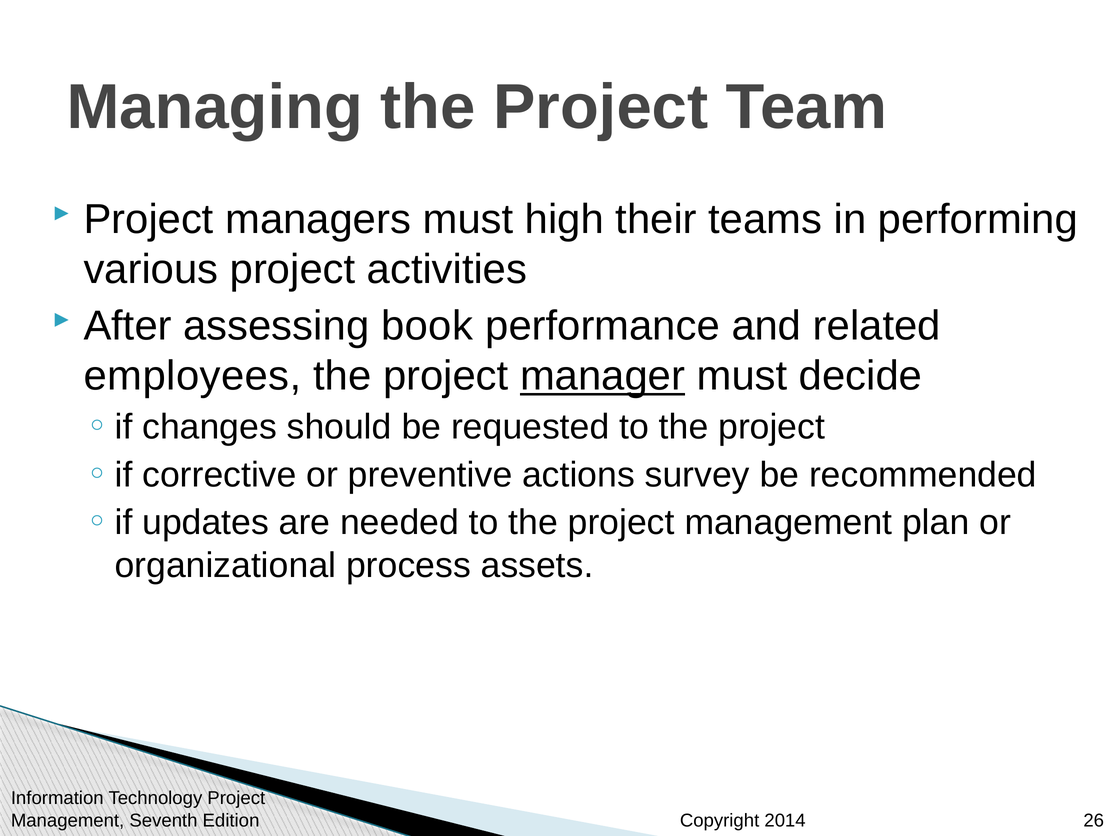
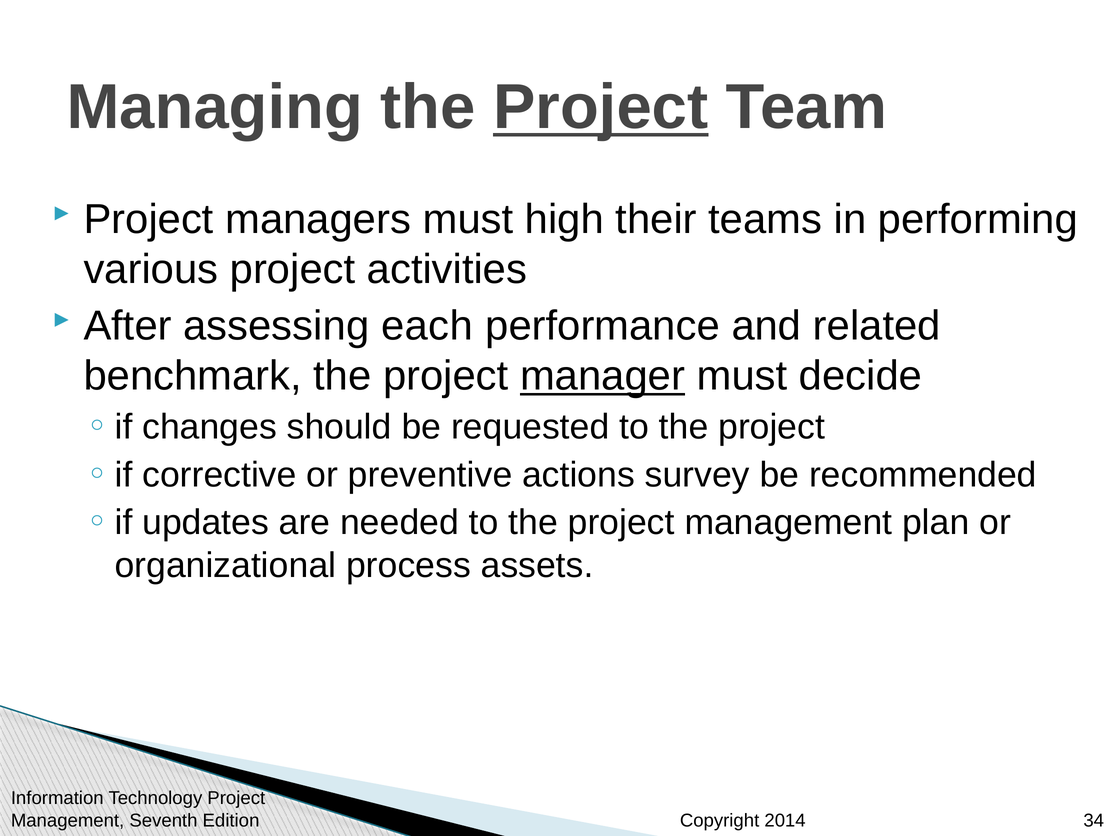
Project at (601, 108) underline: none -> present
book: book -> each
employees: employees -> benchmark
26: 26 -> 34
